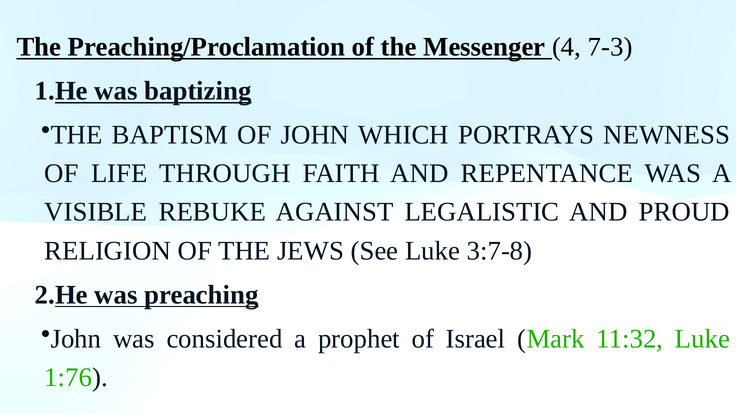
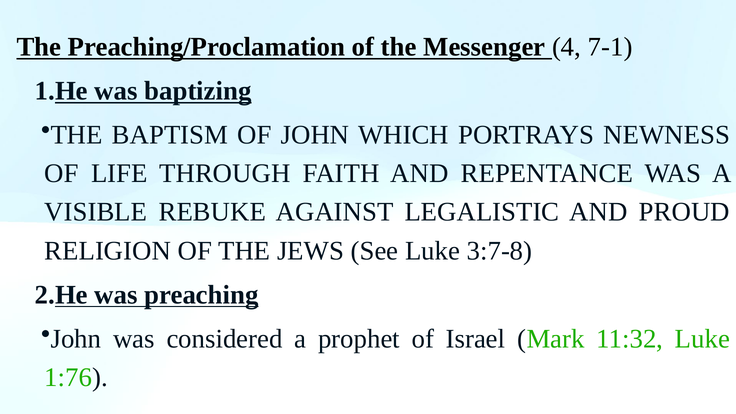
7-3: 7-3 -> 7-1
